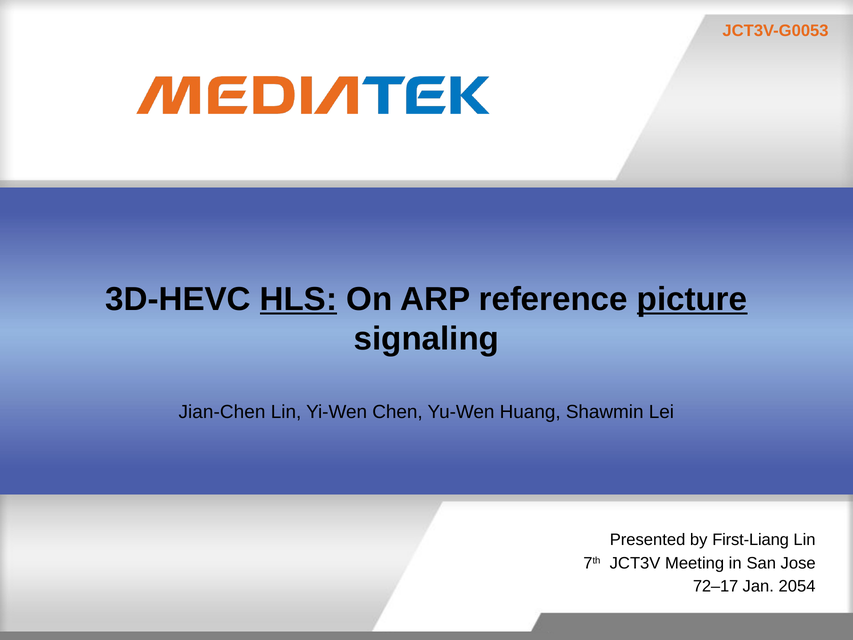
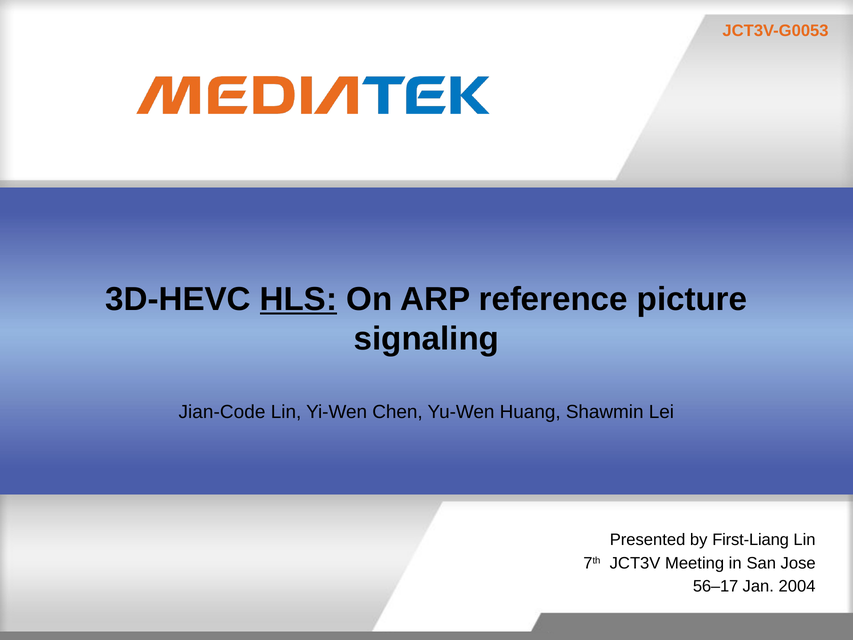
picture underline: present -> none
Jian-Chen: Jian-Chen -> Jian-Code
72–17: 72–17 -> 56–17
2054: 2054 -> 2004
